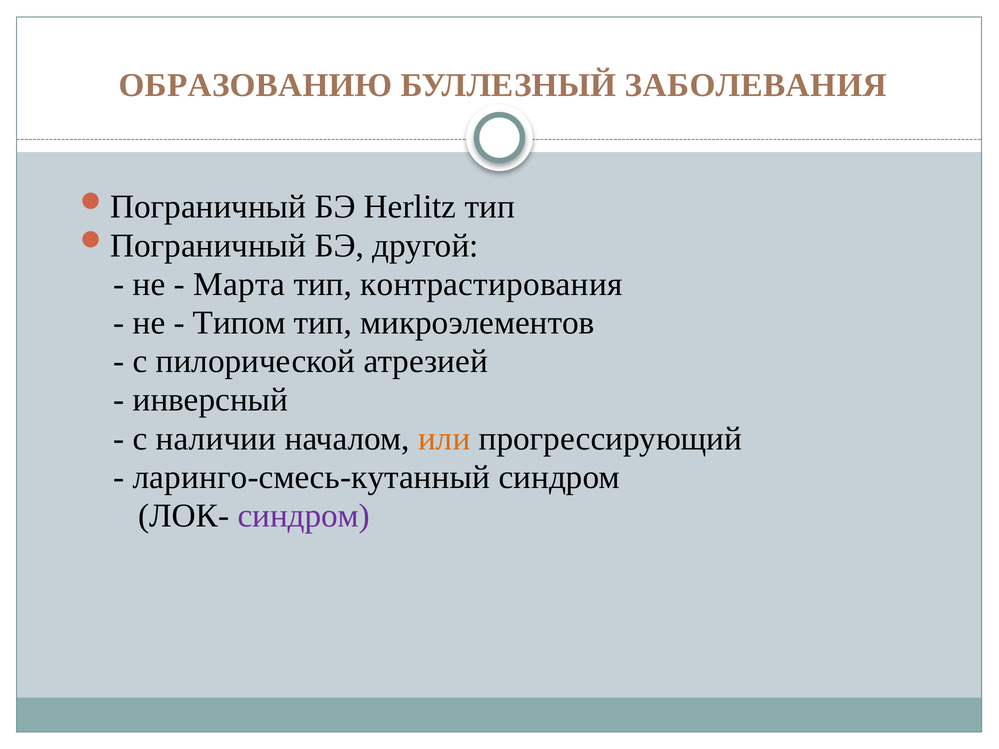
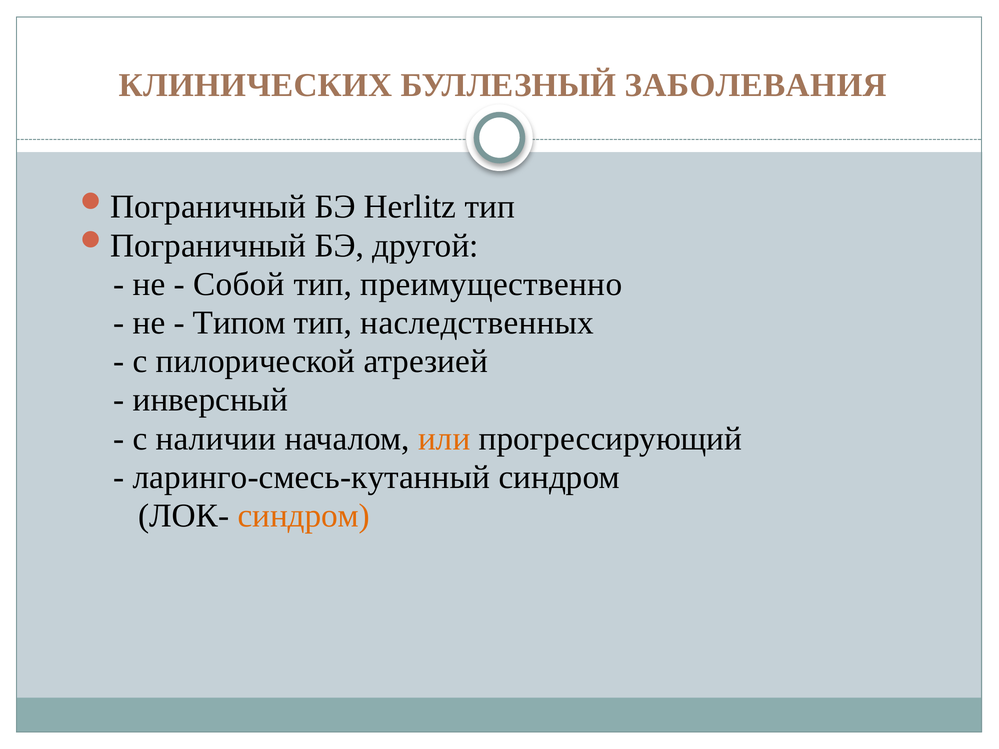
ОБРАЗОВАНИЮ: ОБРАЗОВАНИЮ -> КЛИНИЧЕСКИХ
Марта: Марта -> Собой
контрастирования: контрастирования -> преимущественно
микроэлементов: микроэлементов -> наследственных
синдром at (304, 516) colour: purple -> orange
